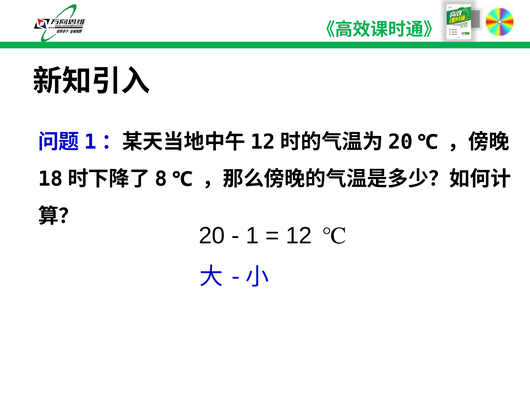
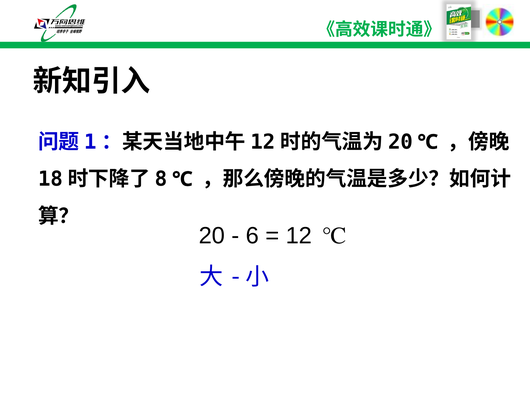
1: 1 -> 6
